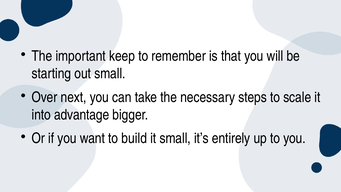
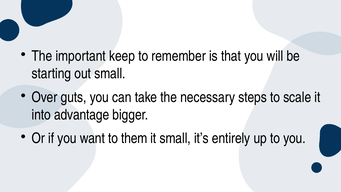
next: next -> guts
build: build -> them
